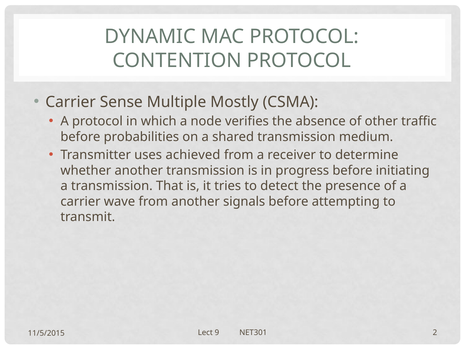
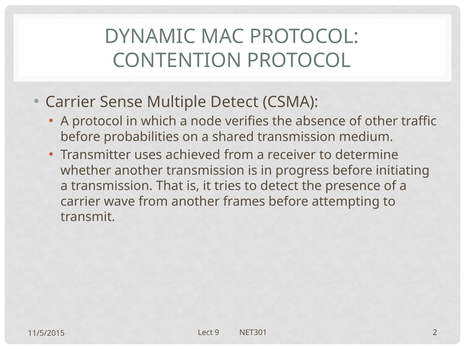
Multiple Mostly: Mostly -> Detect
signals: signals -> frames
